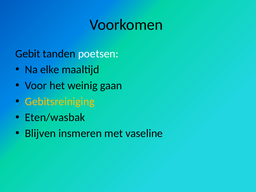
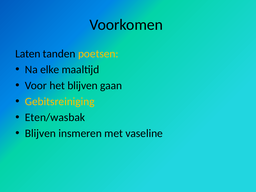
Gebit: Gebit -> Laten
poetsen colour: white -> yellow
het weinig: weinig -> blijven
